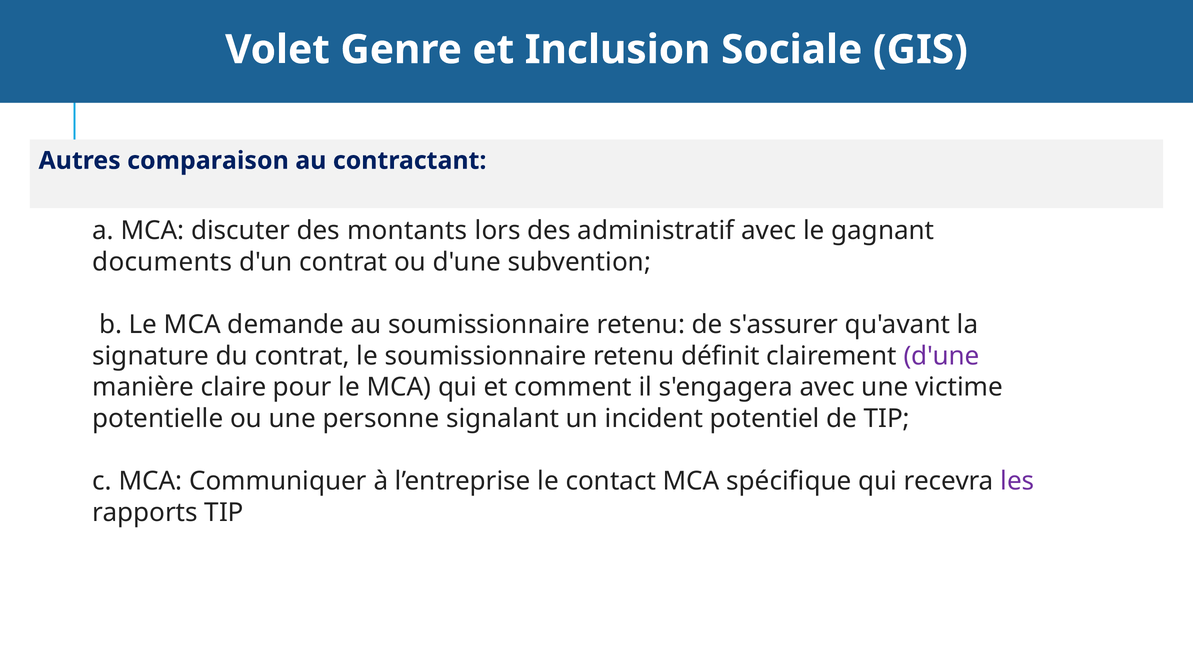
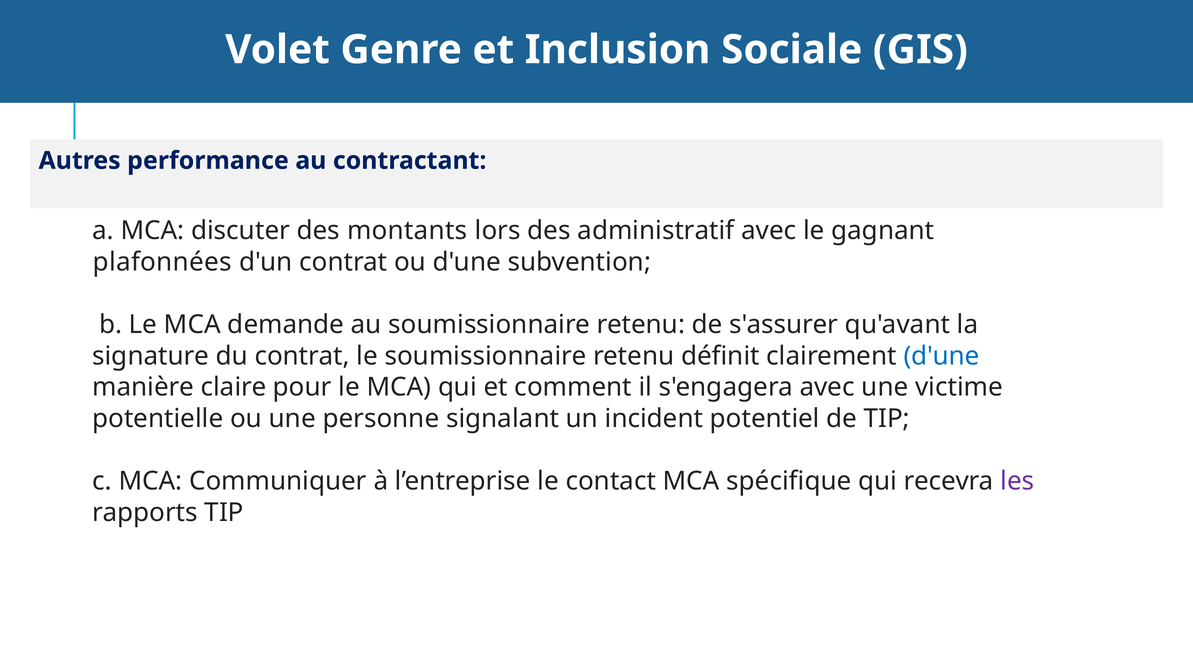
comparaison: comparaison -> performance
documents: documents -> plafonnées
d'une at (942, 356) colour: purple -> blue
